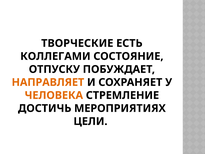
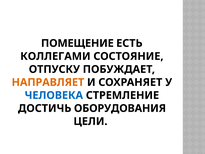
ТВОРЧЕСКИЕ: ТВОРЧЕСКИЕ -> ПОМЕЩЕНИЕ
ЧЕЛОВЕКА colour: orange -> blue
МЕРОПРИЯТИЯХ: МЕРОПРИЯТИЯХ -> ОБОРУДОВАНИЯ
